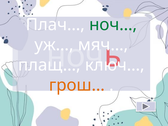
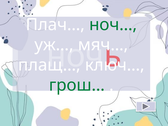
грош… colour: orange -> green
